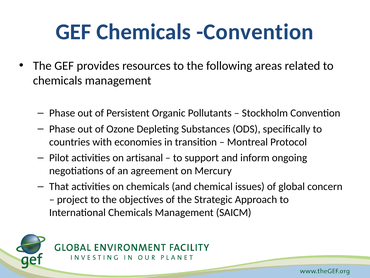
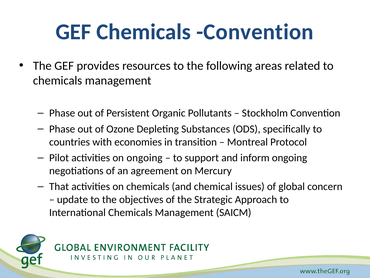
on artisanal: artisanal -> ongoing
project: project -> update
